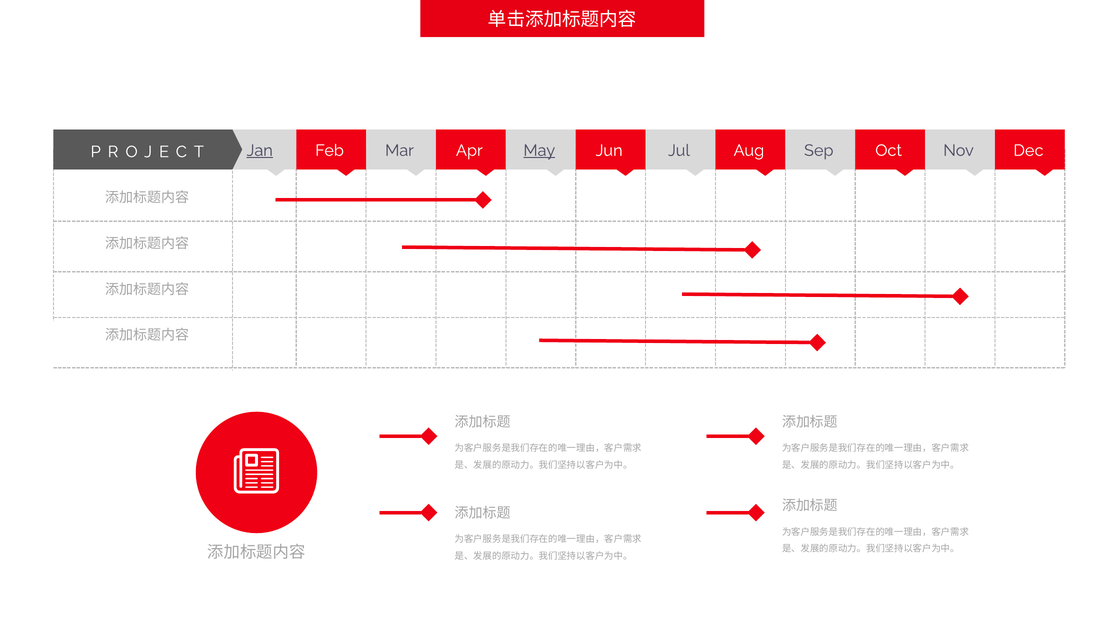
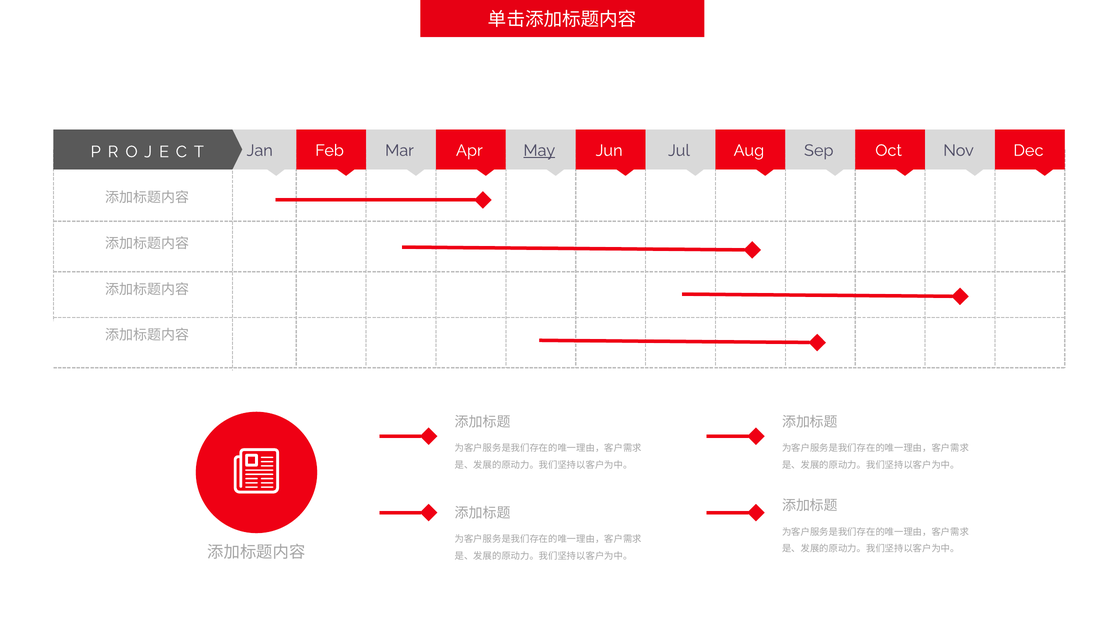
Jan underline: present -> none
